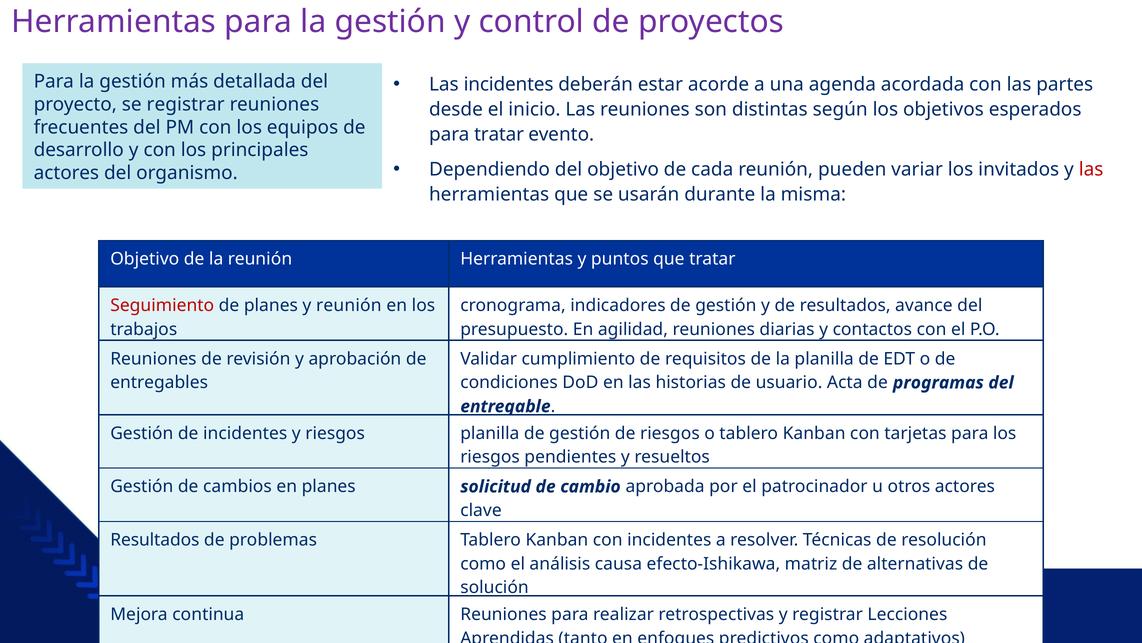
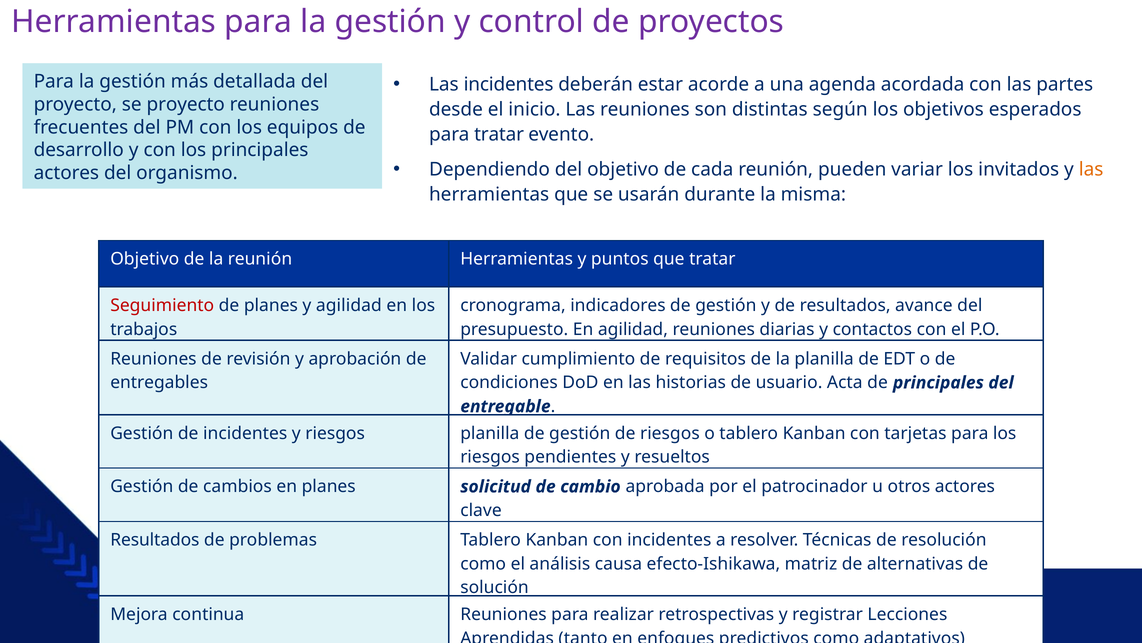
se registrar: registrar -> proyecto
las at (1091, 169) colour: red -> orange
y reunión: reunión -> agilidad
de programas: programas -> principales
